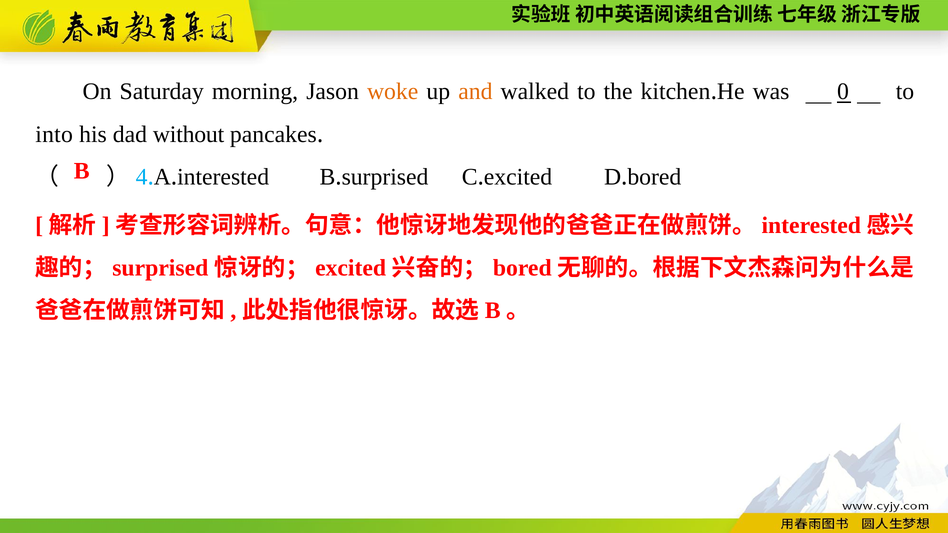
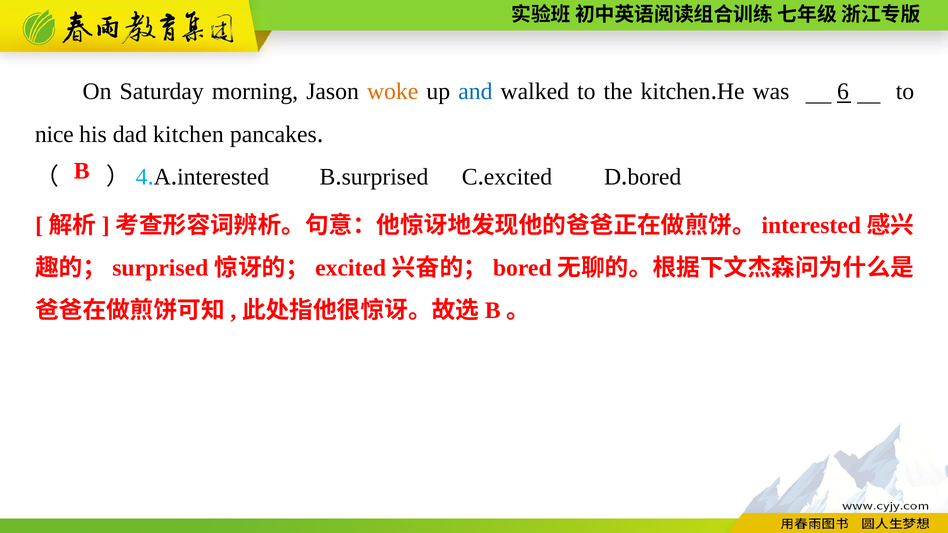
and colour: orange -> blue
0: 0 -> 6
into: into -> nice
dad without: without -> kitchen
